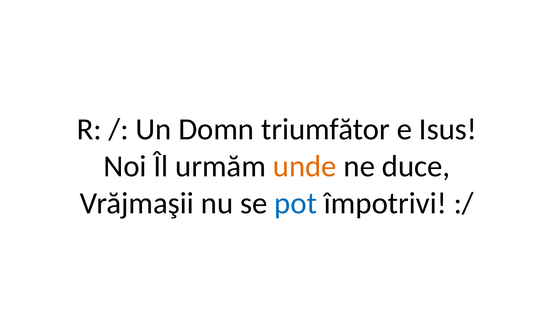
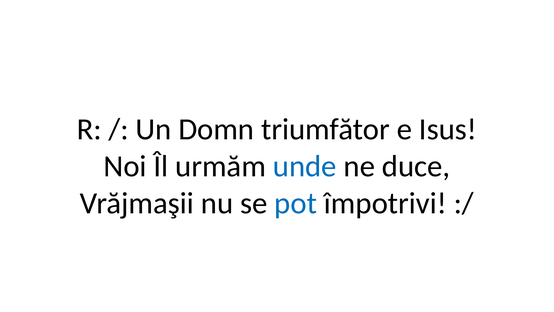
unde colour: orange -> blue
